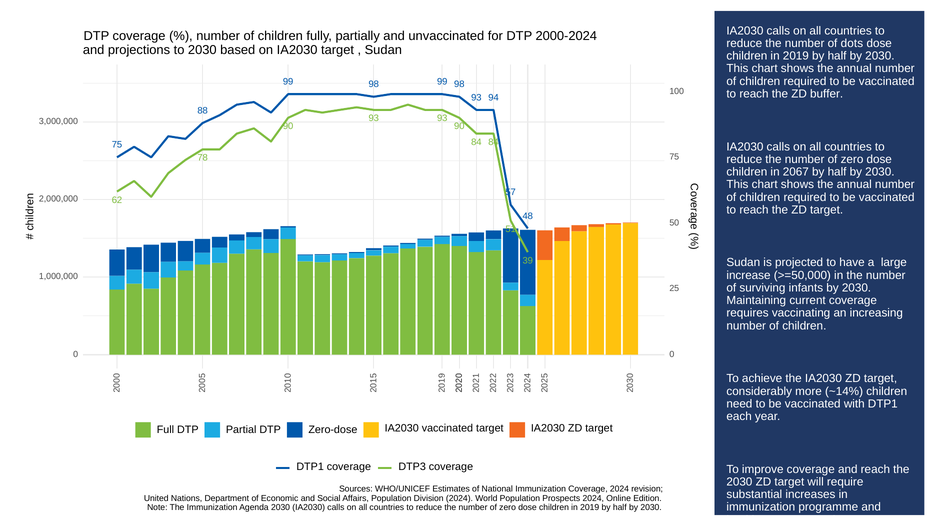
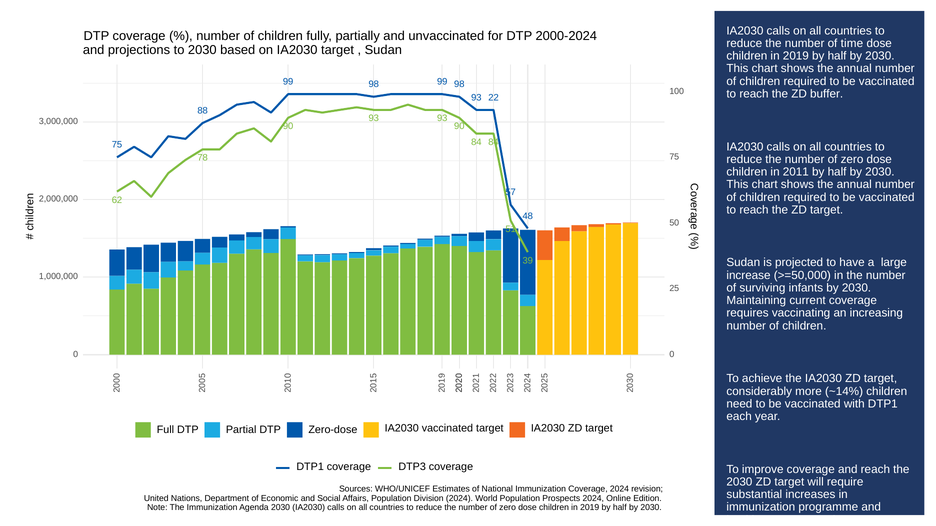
dots: dots -> time
94: 94 -> 22
2067: 2067 -> 2011
